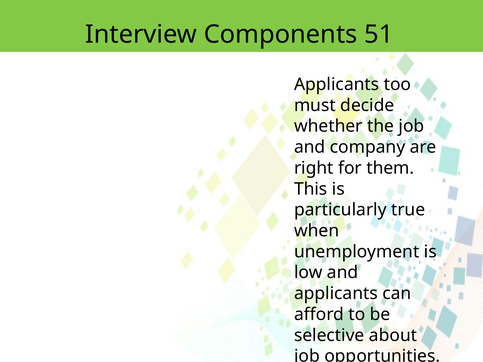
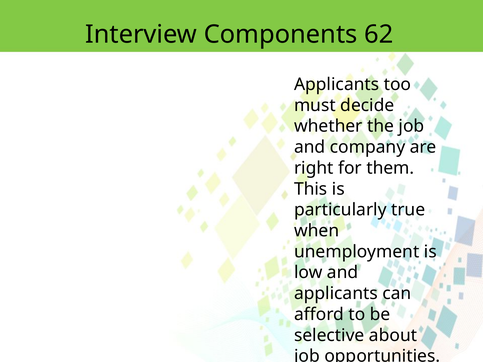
51: 51 -> 62
